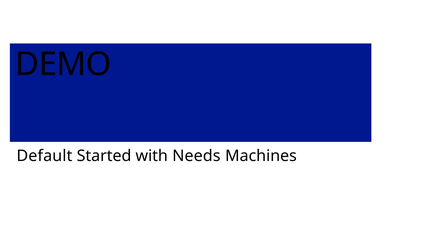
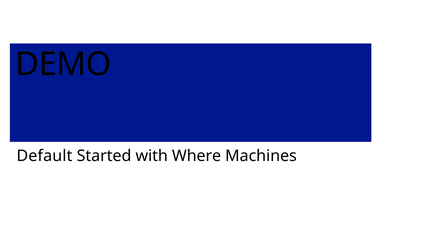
Needs: Needs -> Where
